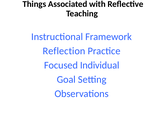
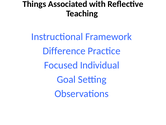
Reflection: Reflection -> Difference
